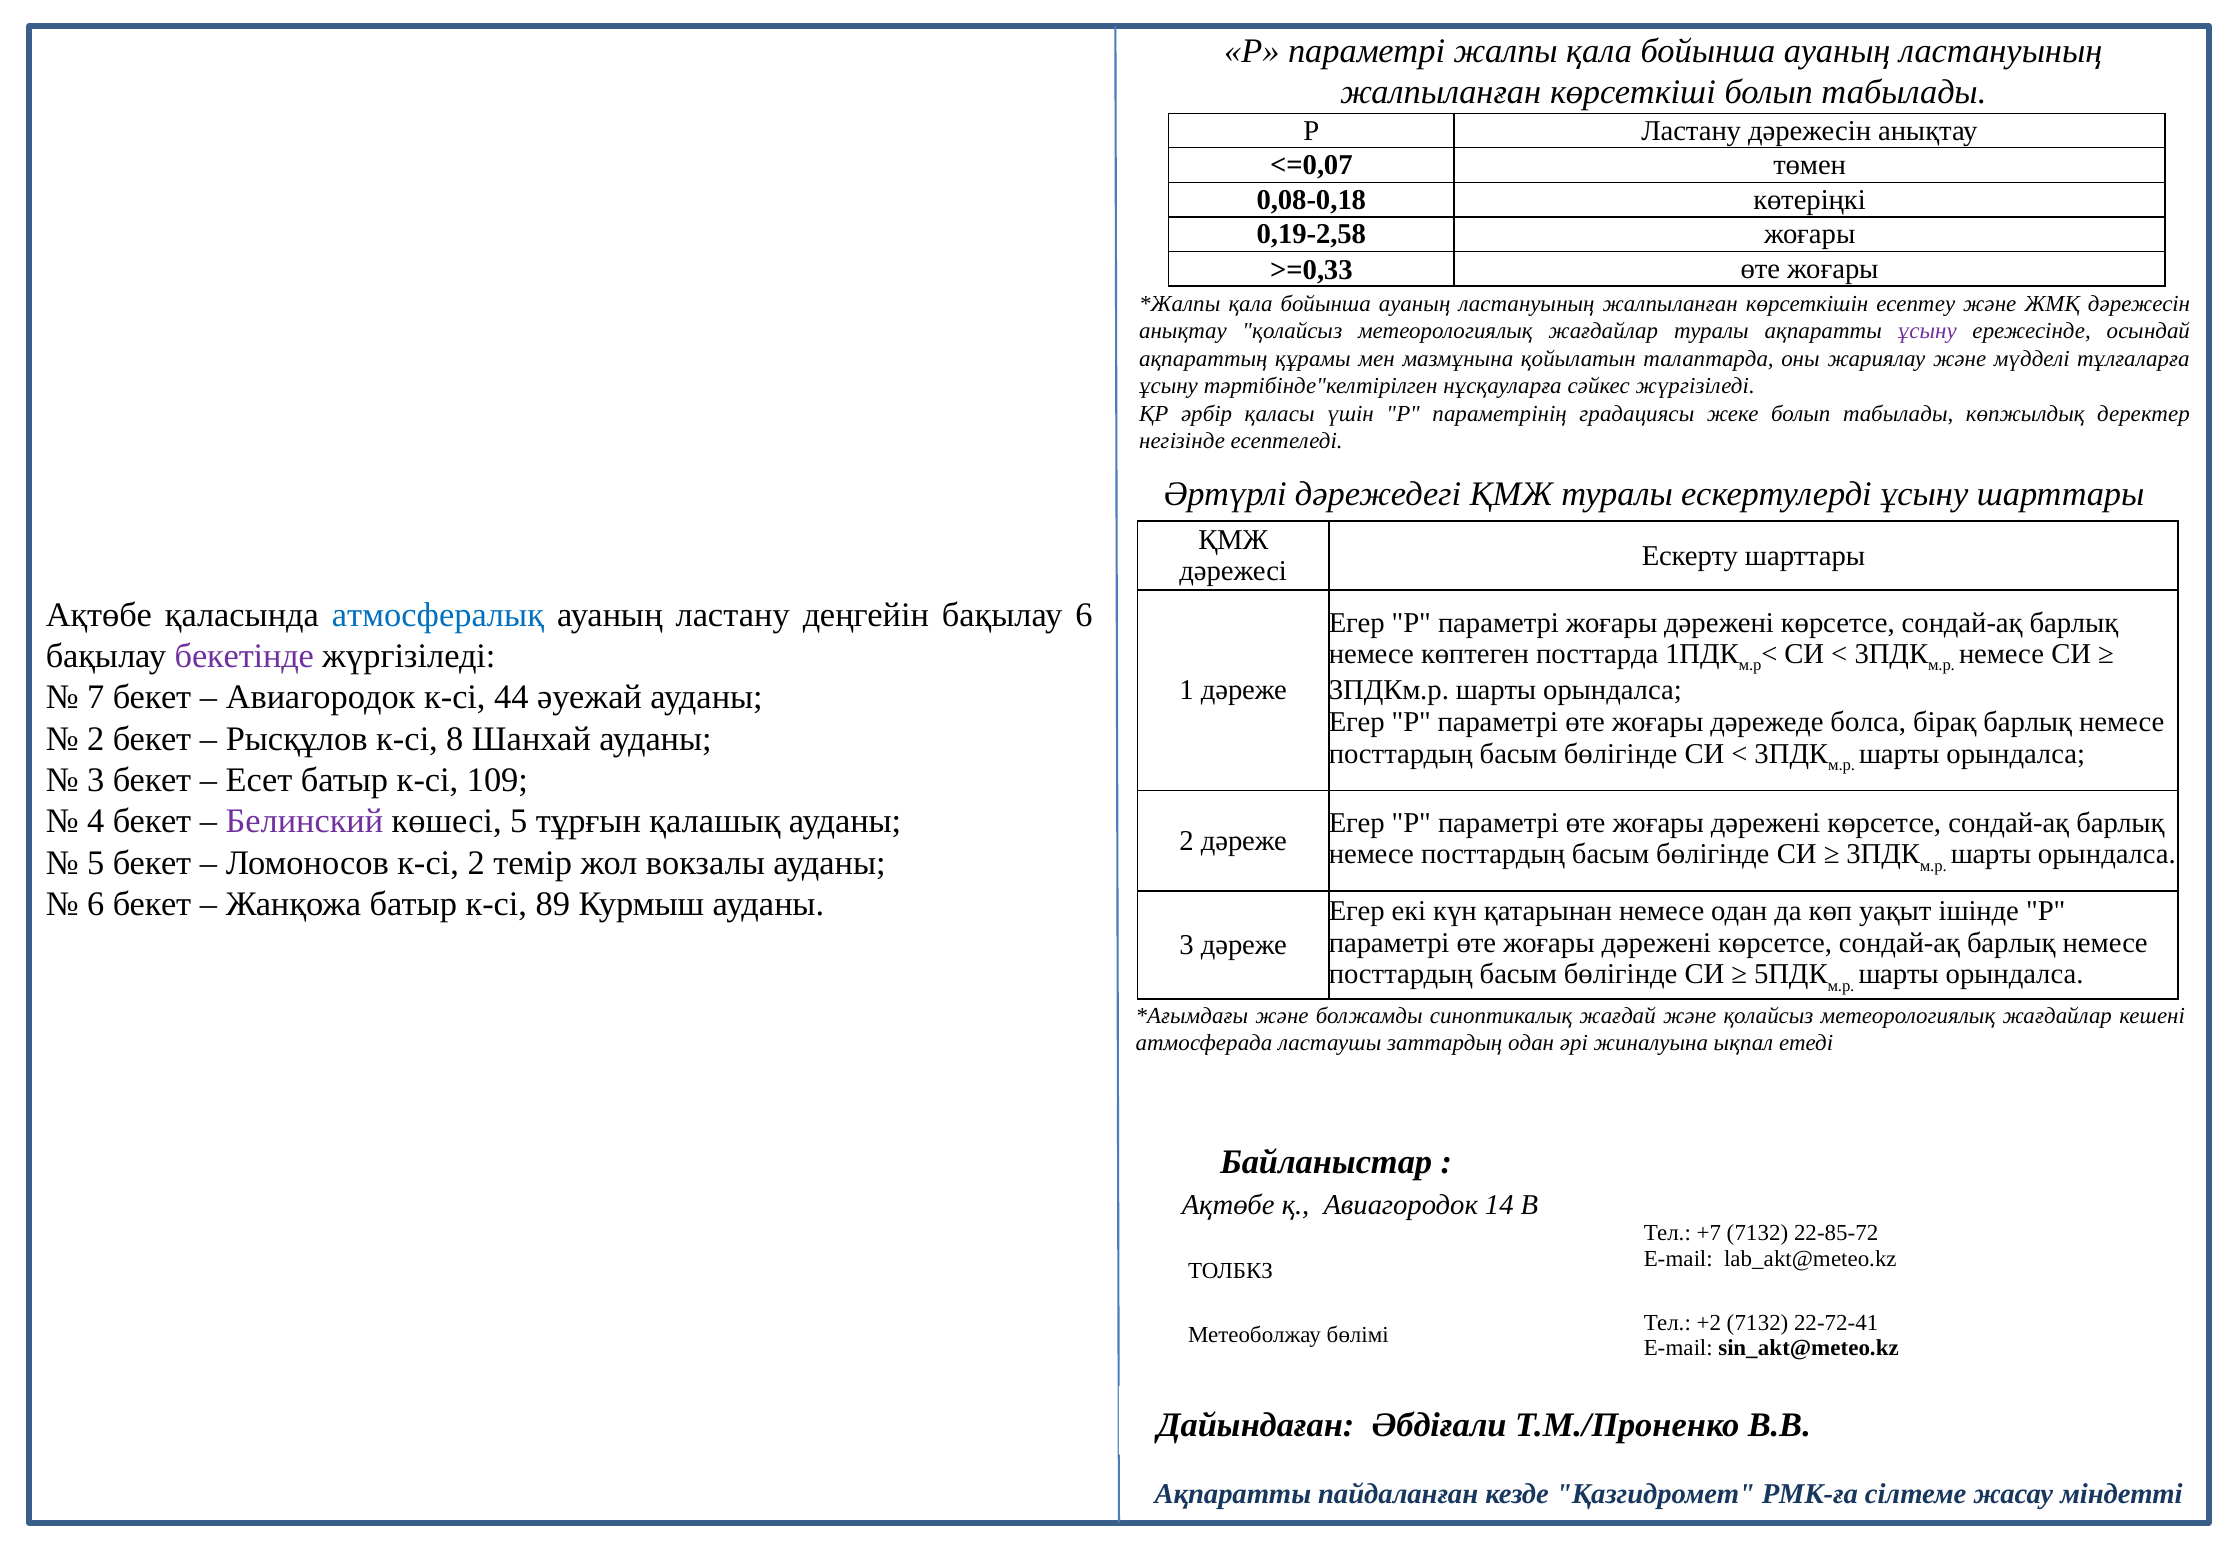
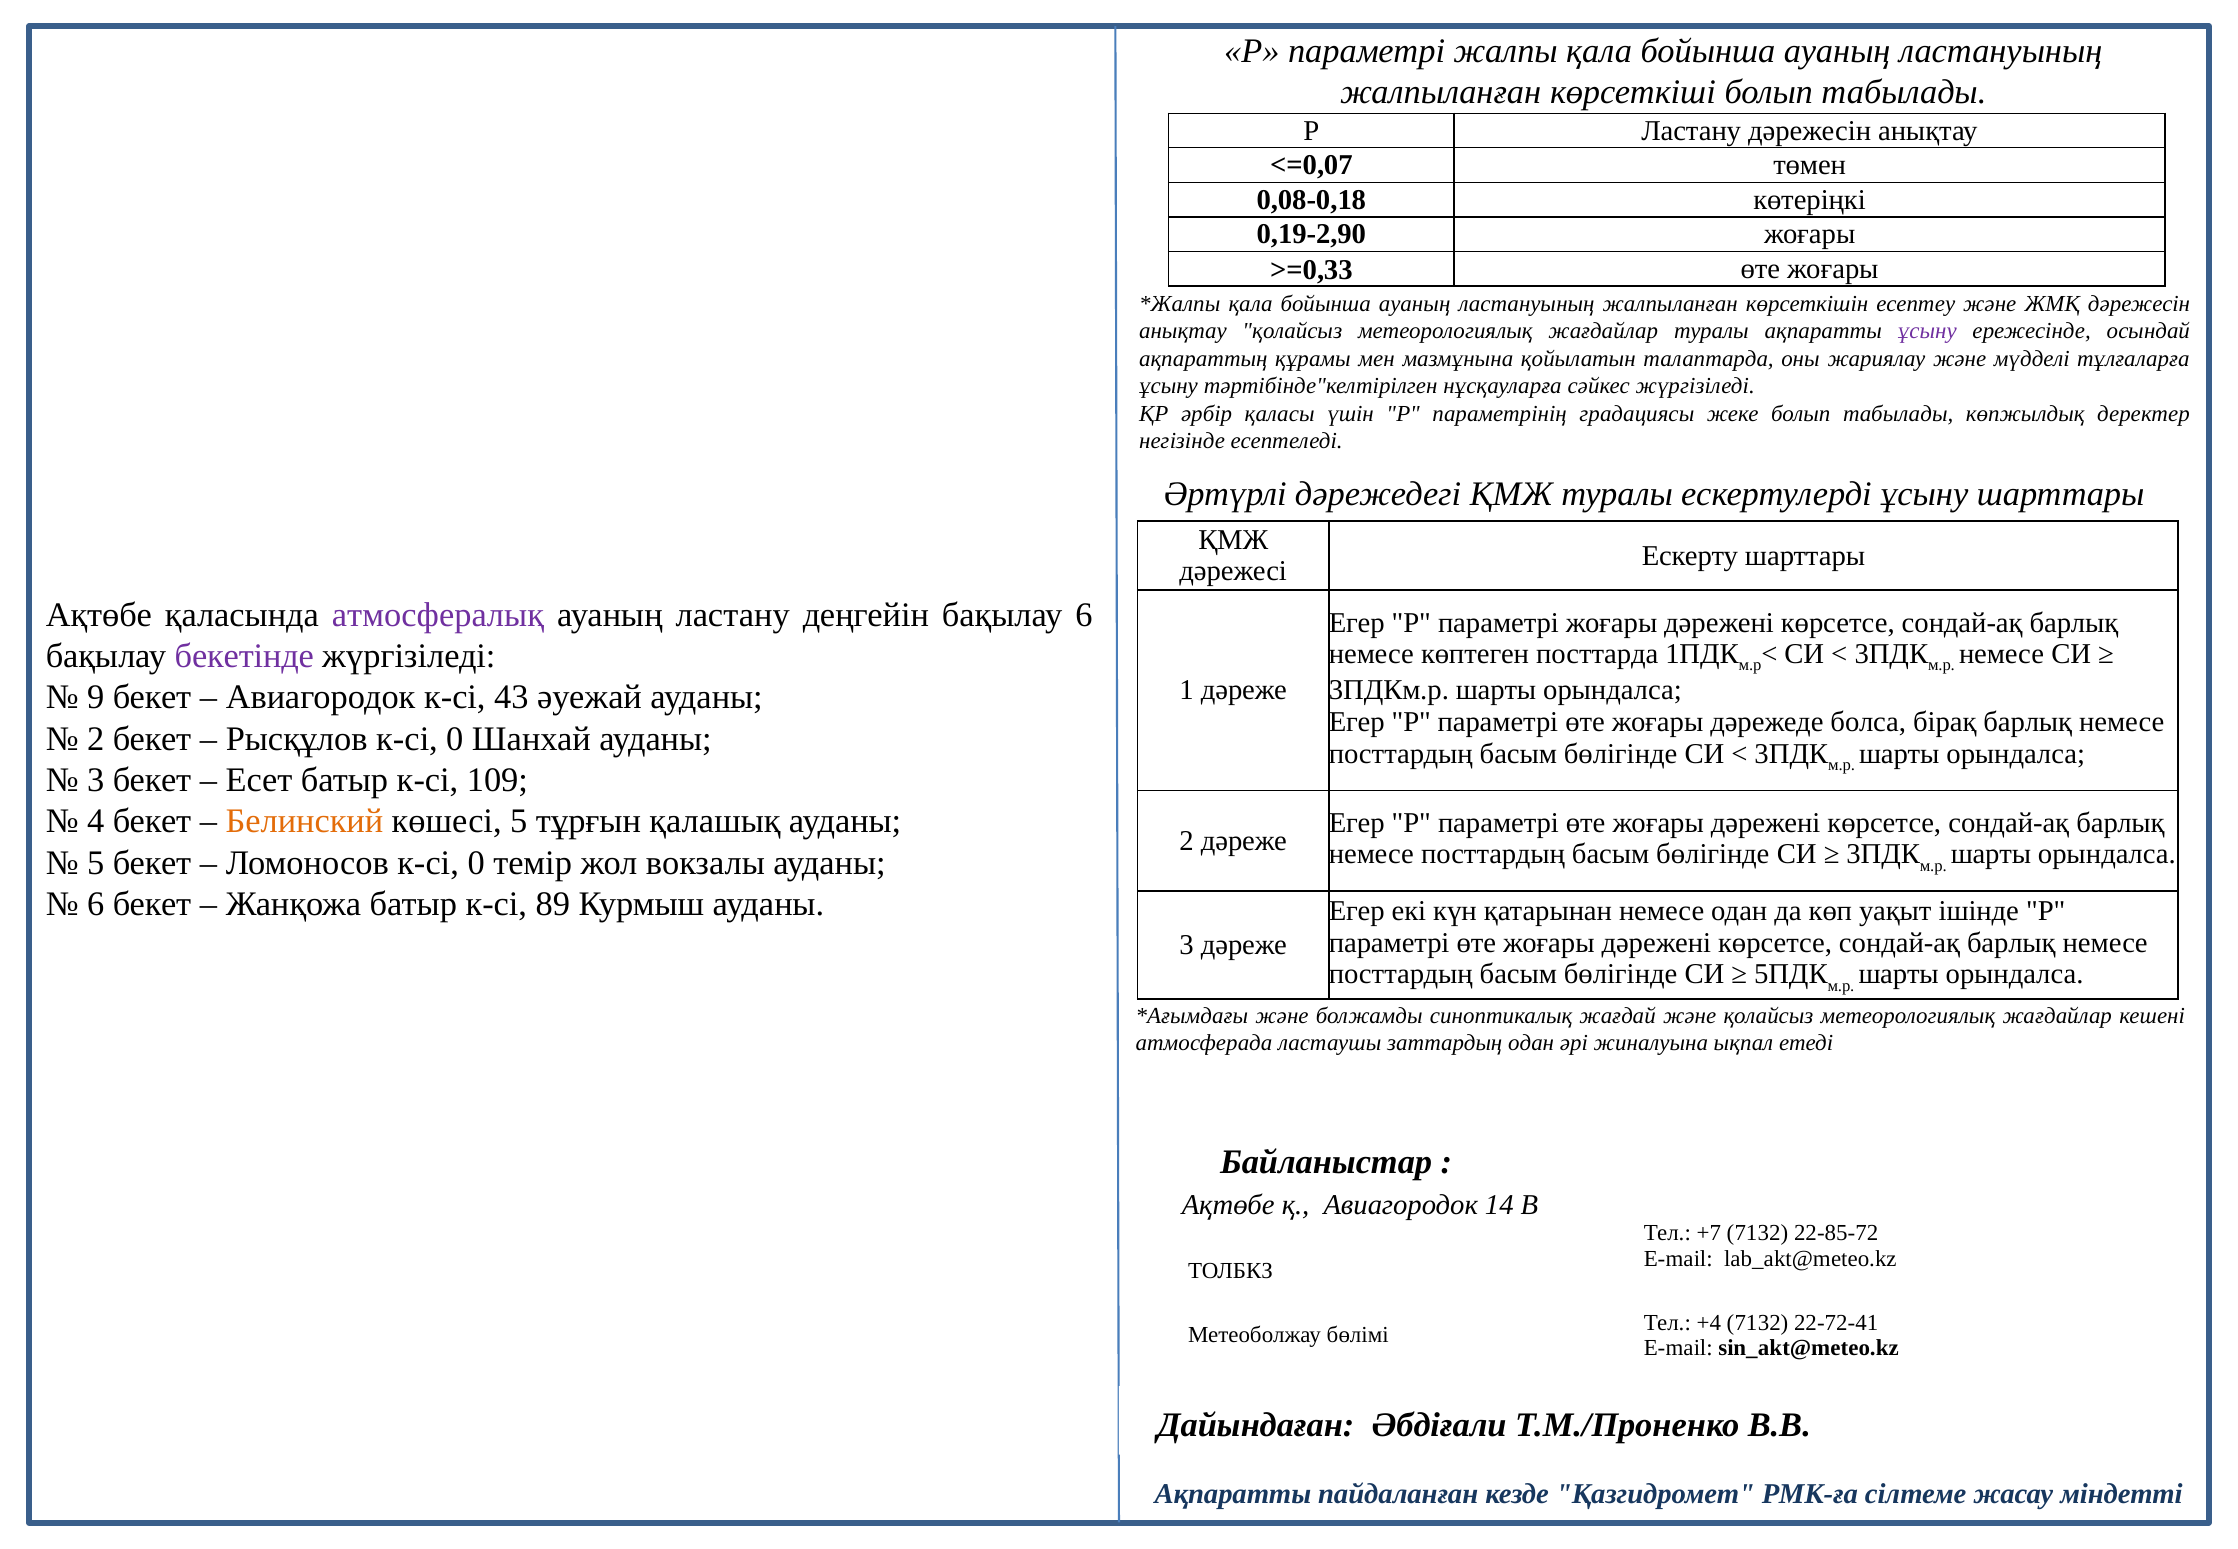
0,19-2,58: 0,19-2,58 -> 0,19-2,90
атмосфералық colour: blue -> purple
7: 7 -> 9
44: 44 -> 43
Рысқұлов к-сі 8: 8 -> 0
Белинский colour: purple -> orange
Ломоносов к-сі 2: 2 -> 0
+2: +2 -> +4
